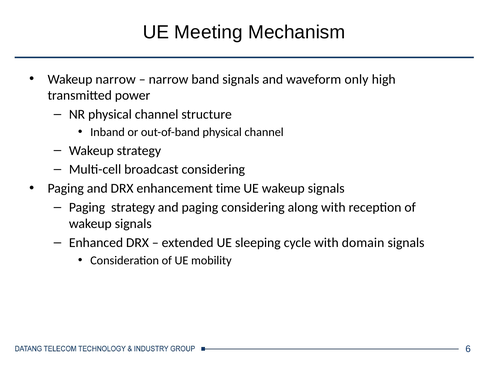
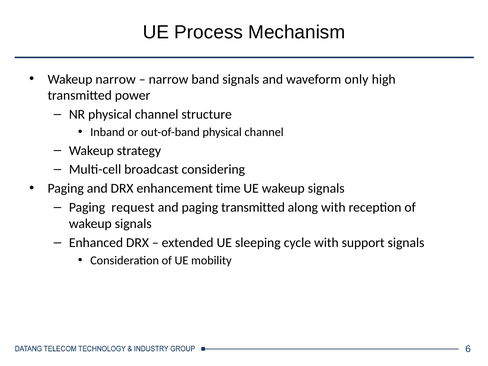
Meeting: Meeting -> Process
Paging strategy: strategy -> request
paging considering: considering -> transmitted
domain: domain -> support
